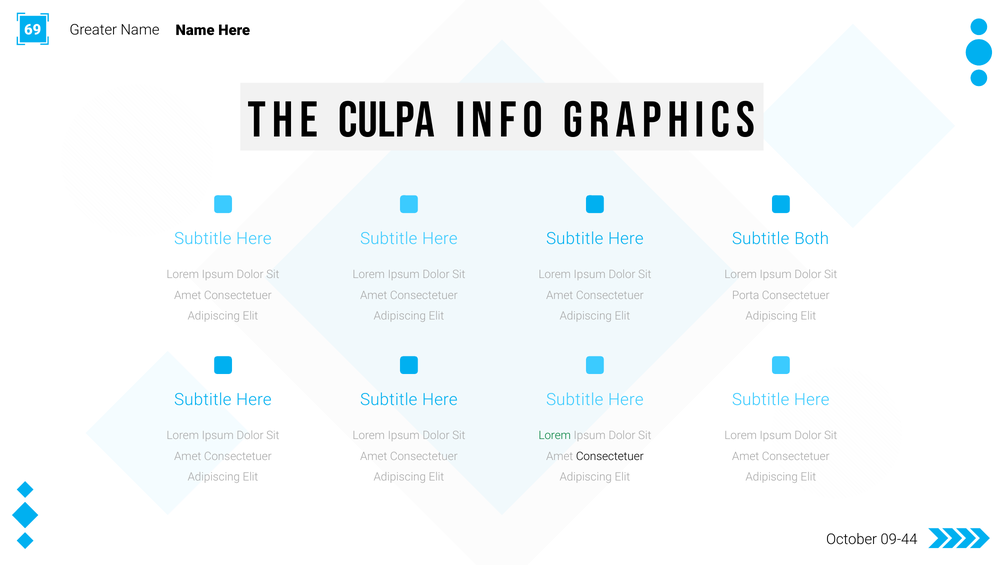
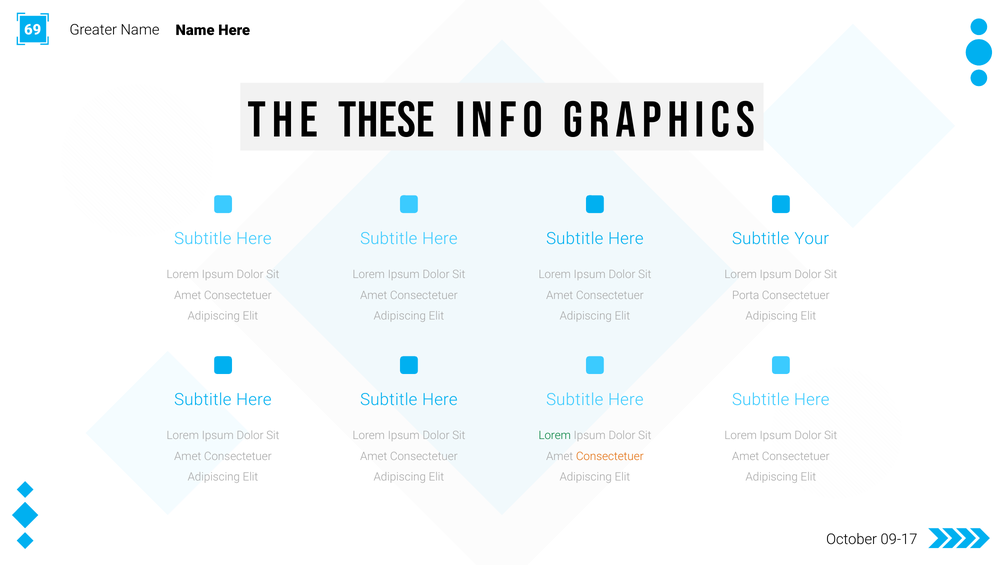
culpa: culpa -> these
Both: Both -> Your
Consectetuer at (610, 456) colour: black -> orange
09-44: 09-44 -> 09-17
